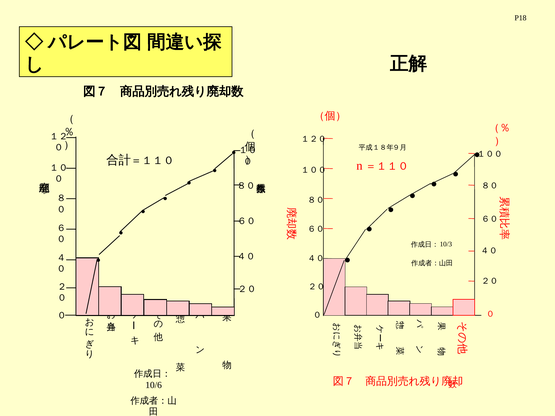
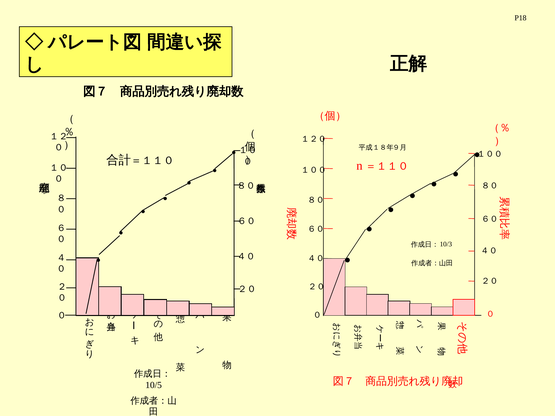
10/6: 10/6 -> 10/5
